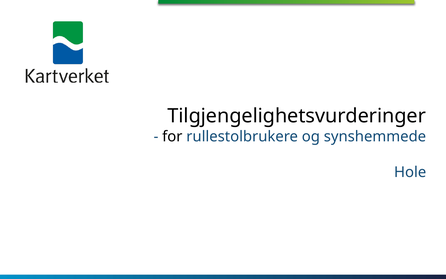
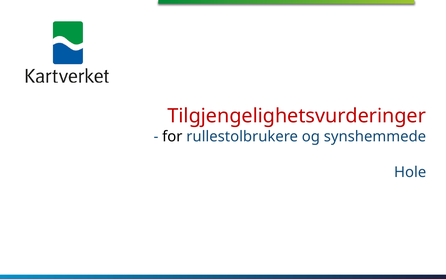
Tilgjengelighetsvurderinger colour: black -> red
